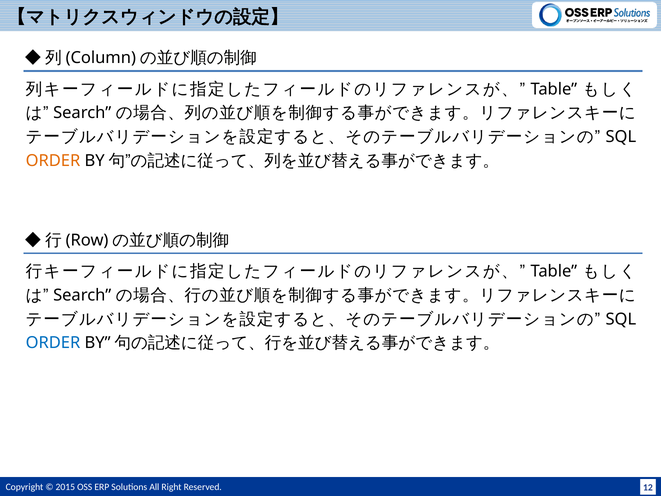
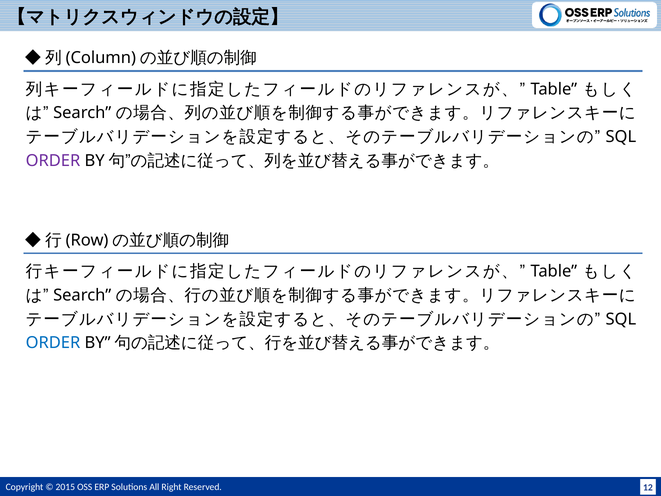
ORDER at (53, 161) colour: orange -> purple
